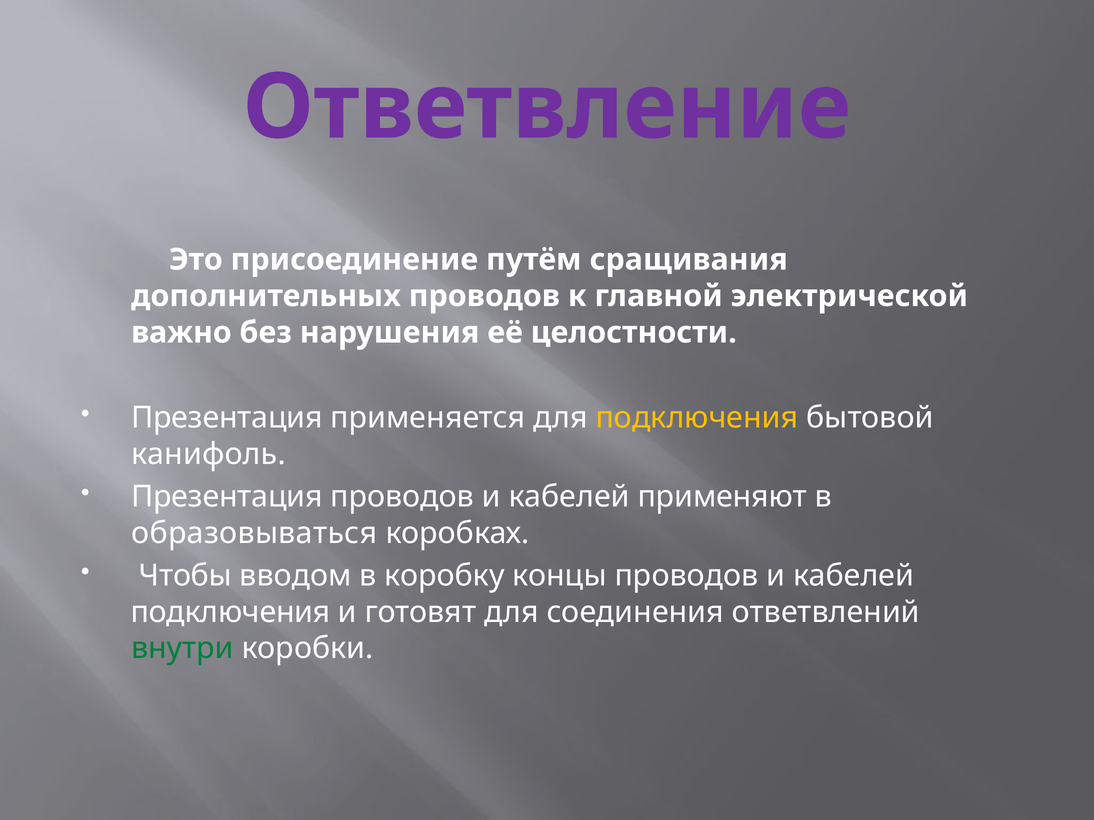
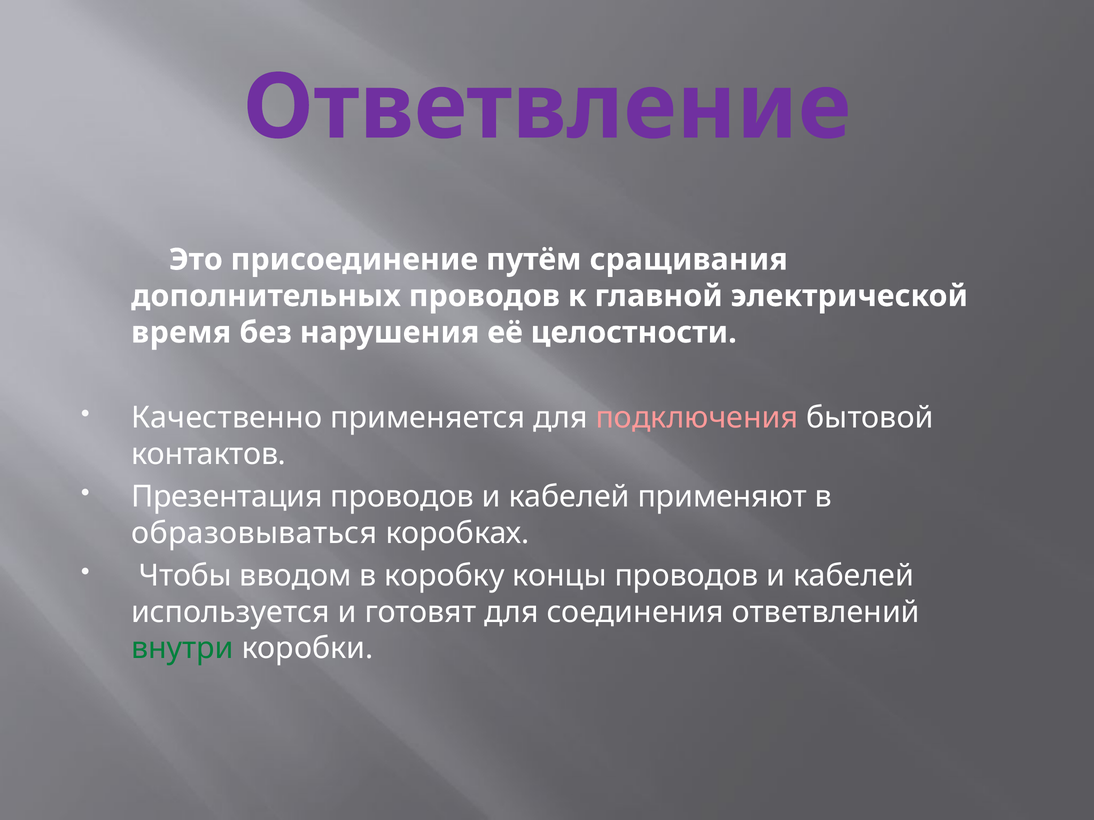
важно: важно -> время
Презентация at (227, 418): Презентация -> Качественно
подключения at (697, 418) colour: yellow -> pink
канифоль: канифоль -> контактов
подключения at (231, 612): подключения -> используется
